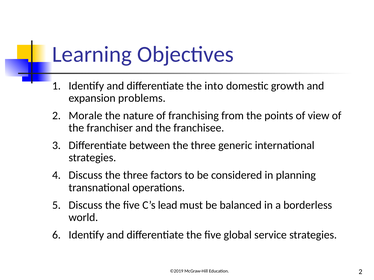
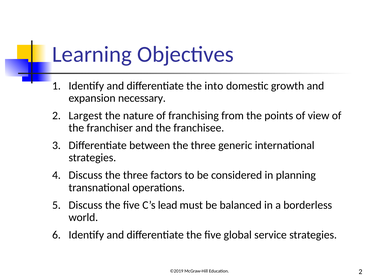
problems: problems -> necessary
Morale: Morale -> Largest
